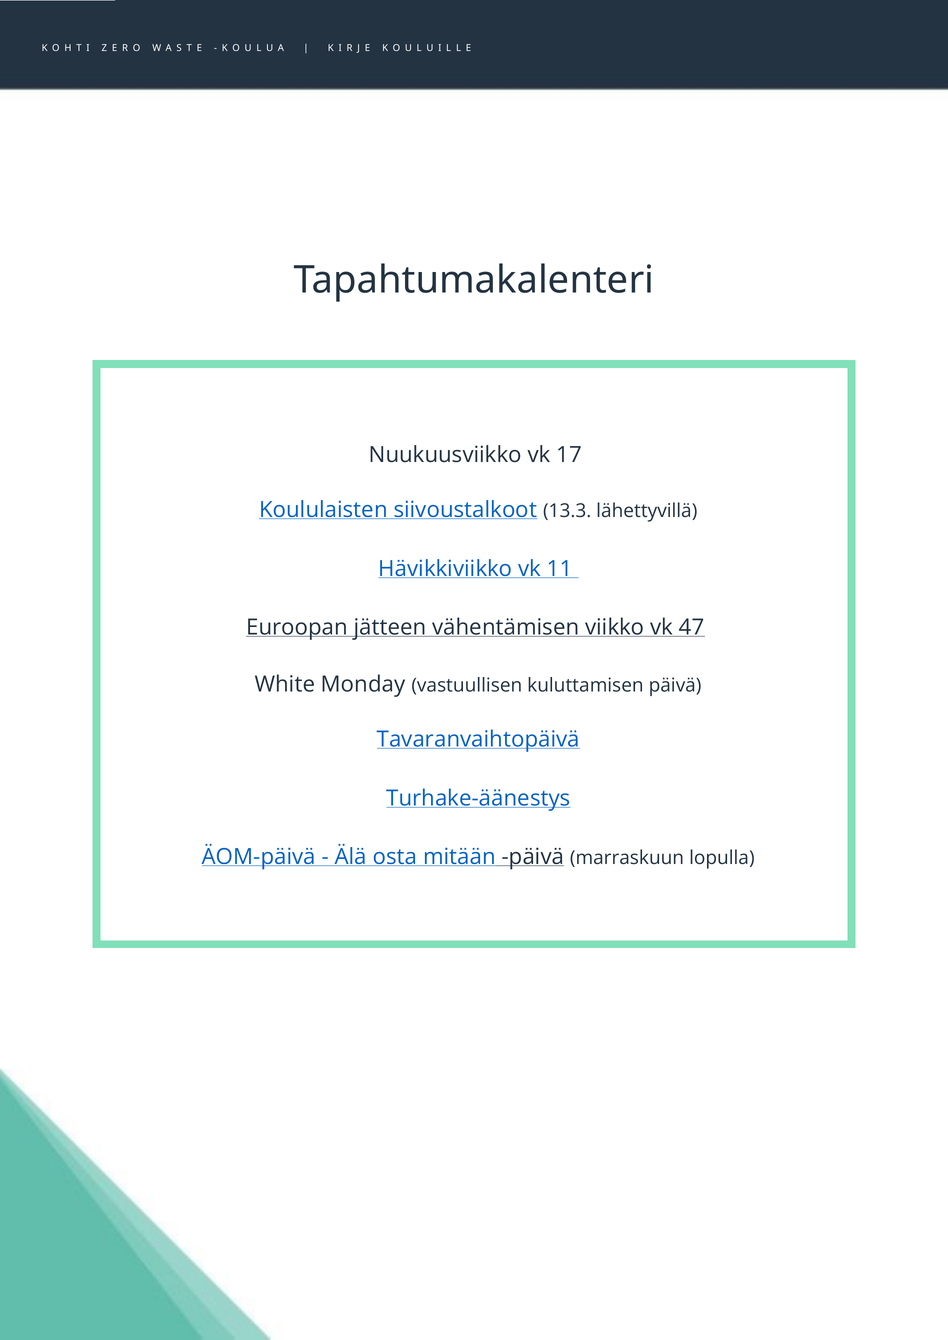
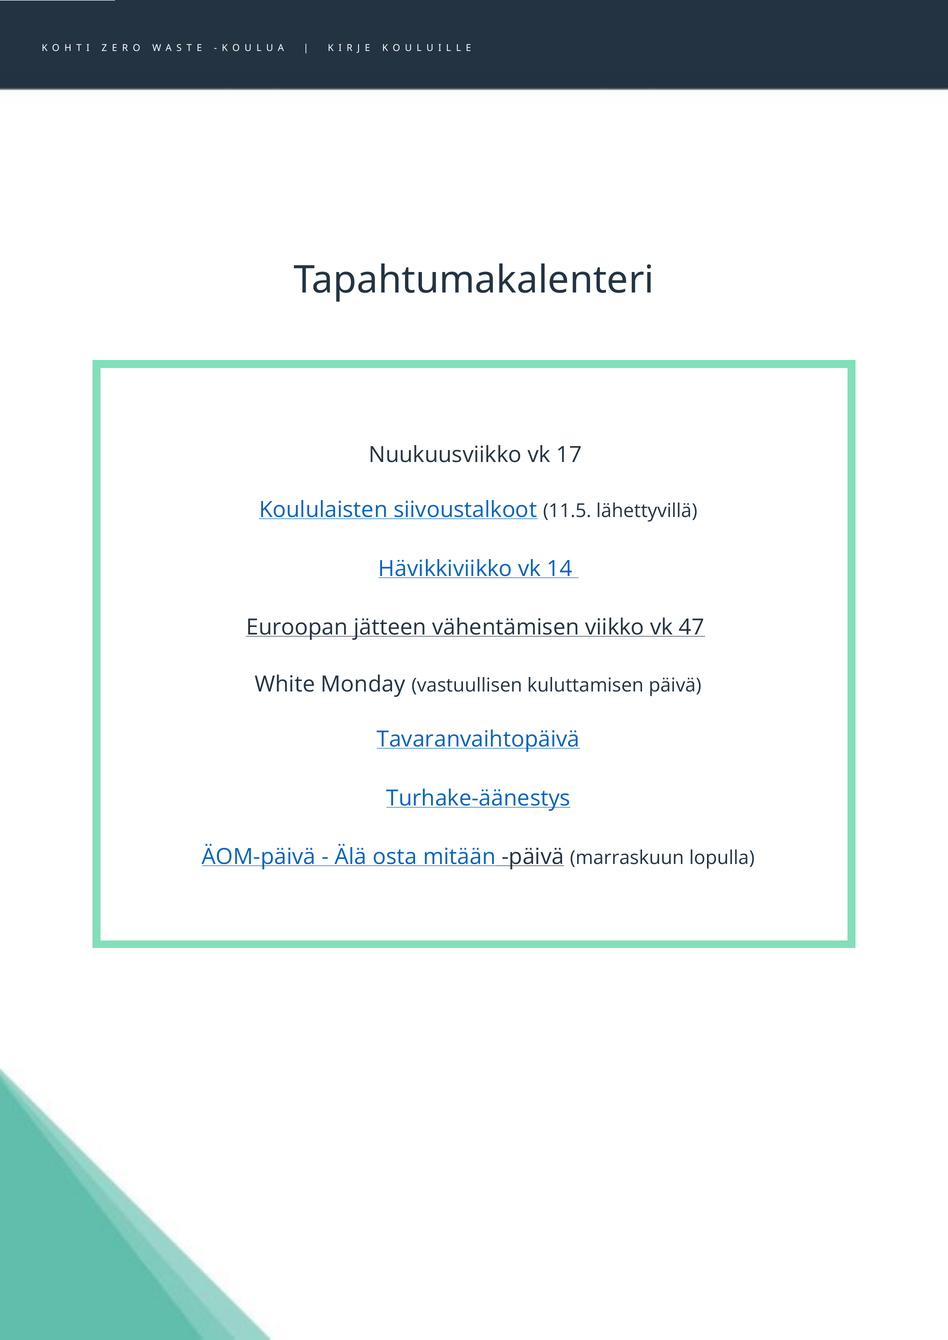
13.3: 13.3 -> 11.5
11: 11 -> 14
